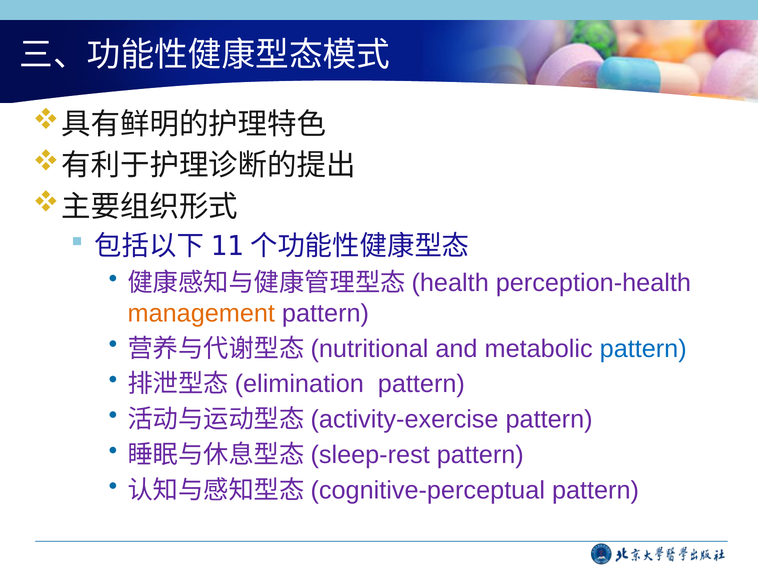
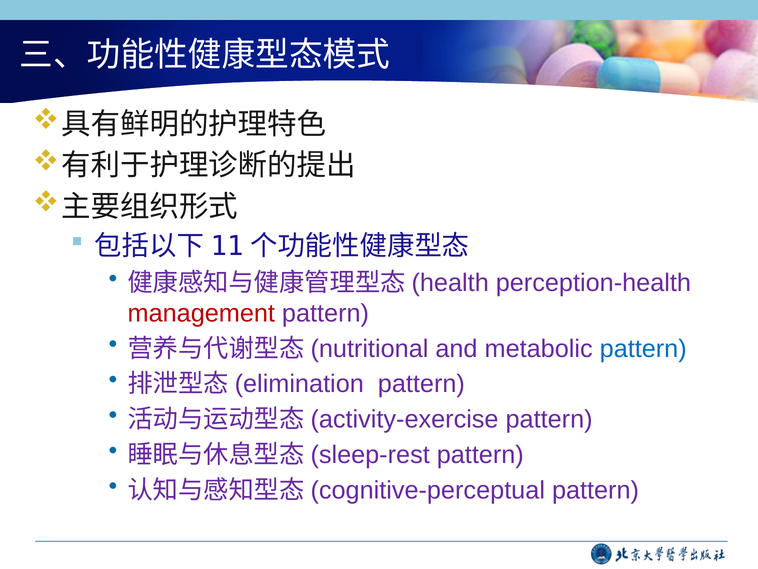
management colour: orange -> red
